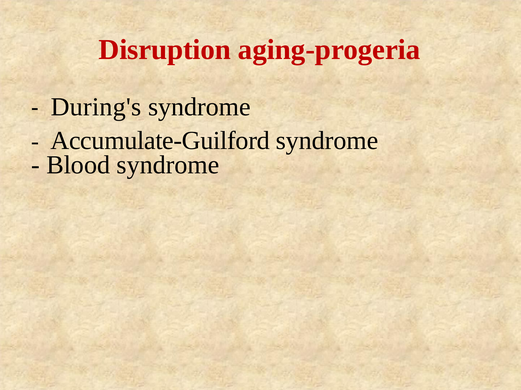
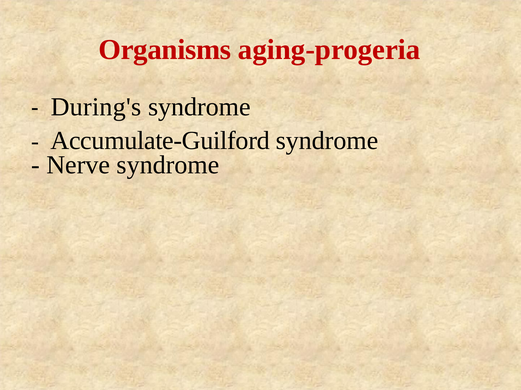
Disruption: Disruption -> Organisms
Blood: Blood -> Nerve
